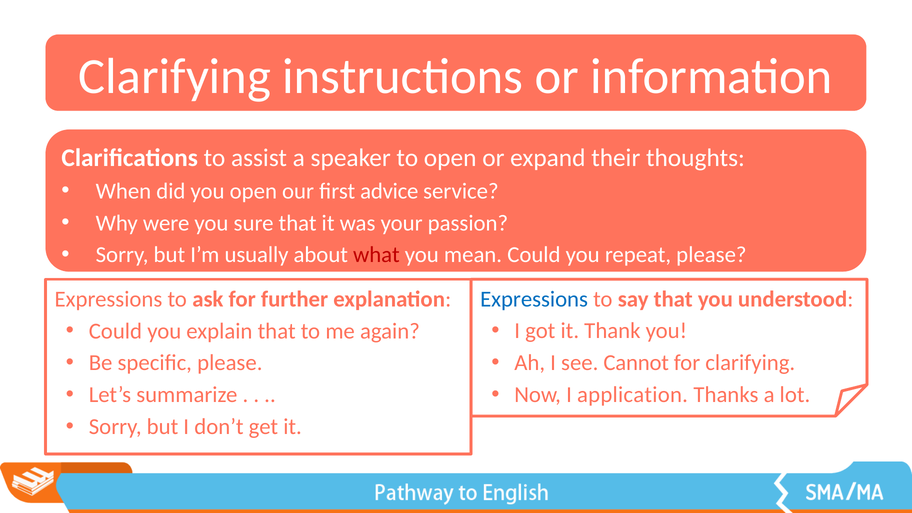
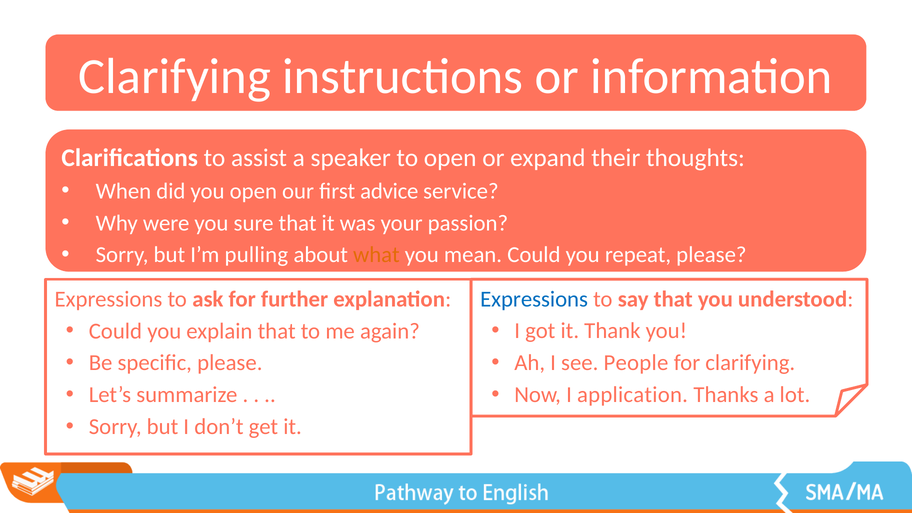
usually: usually -> pulling
what colour: red -> orange
Cannot: Cannot -> People
